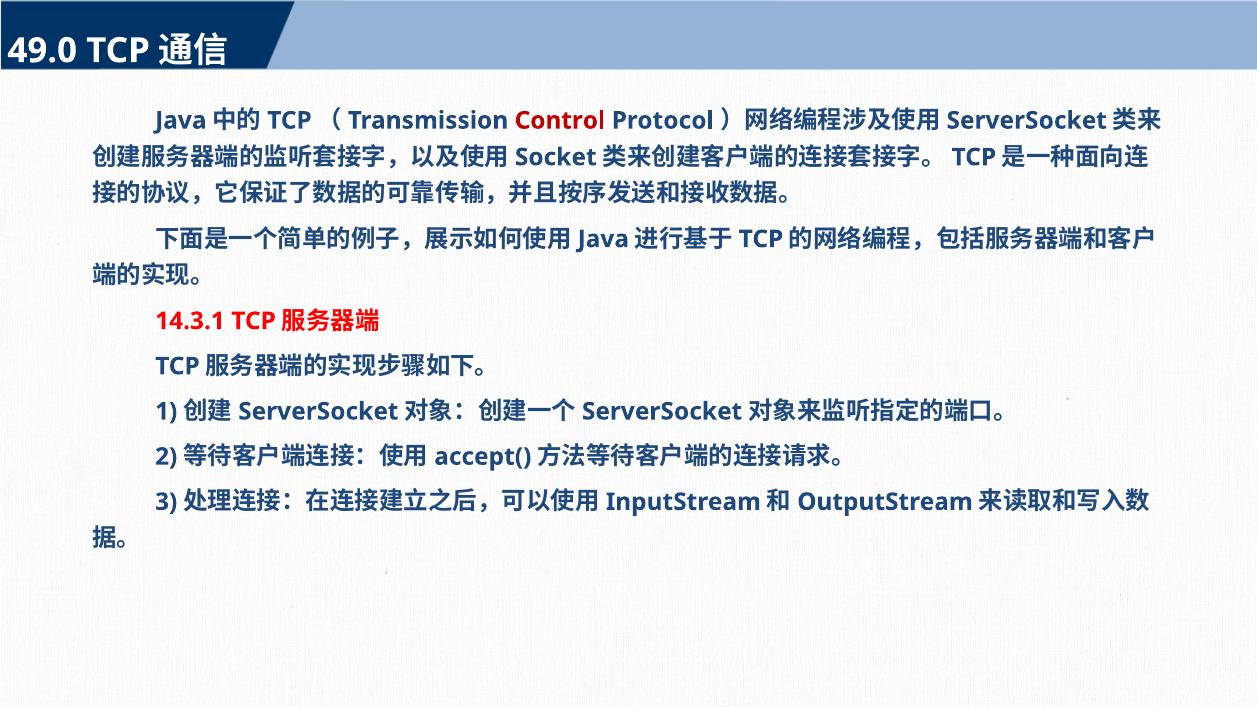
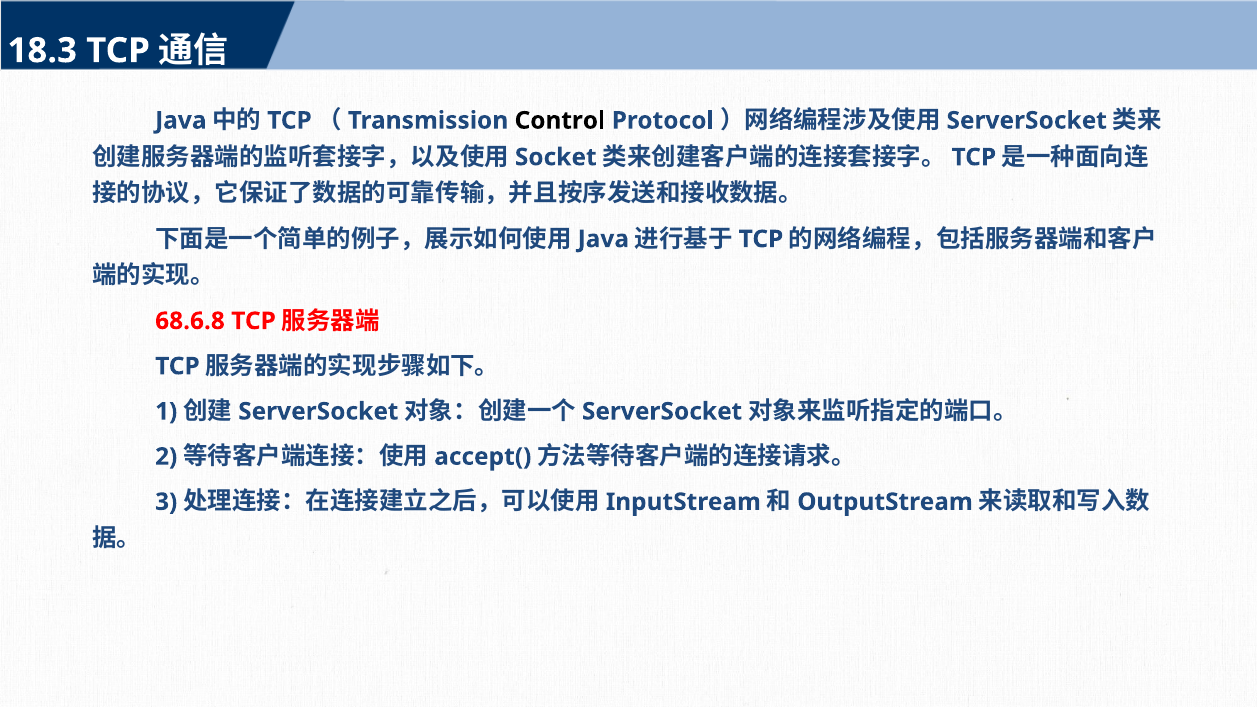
49.0: 49.0 -> 18.3
Control colour: red -> black
14.3.1: 14.3.1 -> 68.6.8
